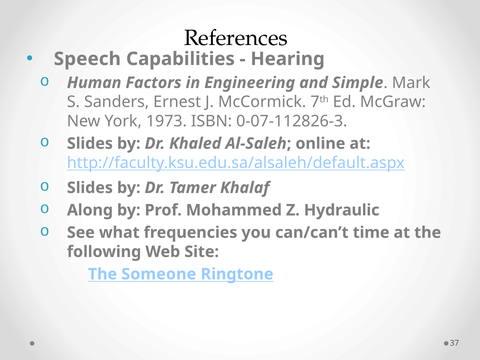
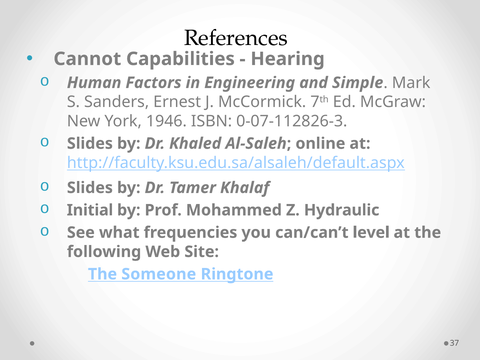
Speech: Speech -> Cannot
1973: 1973 -> 1946
Along: Along -> Initial
time: time -> level
